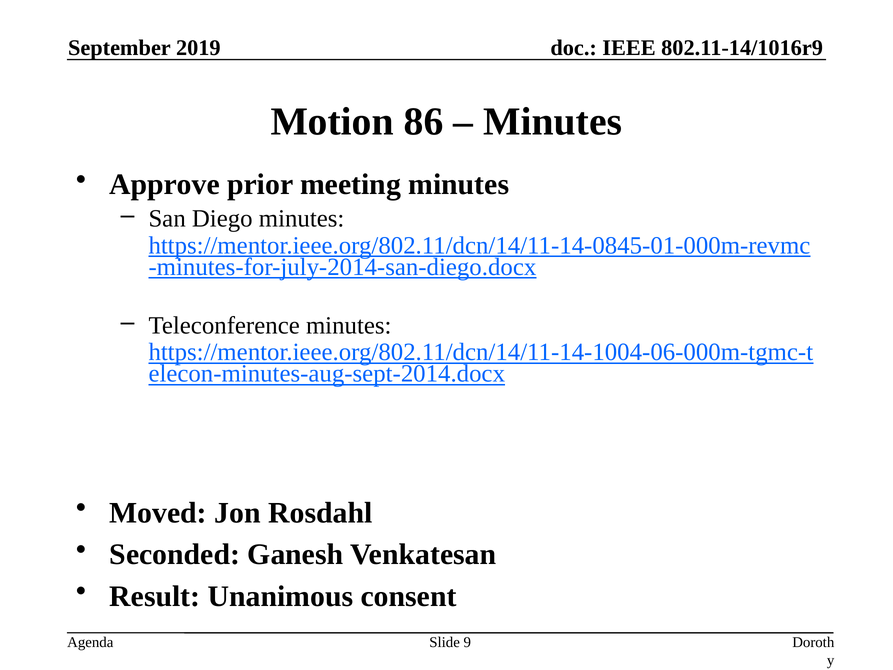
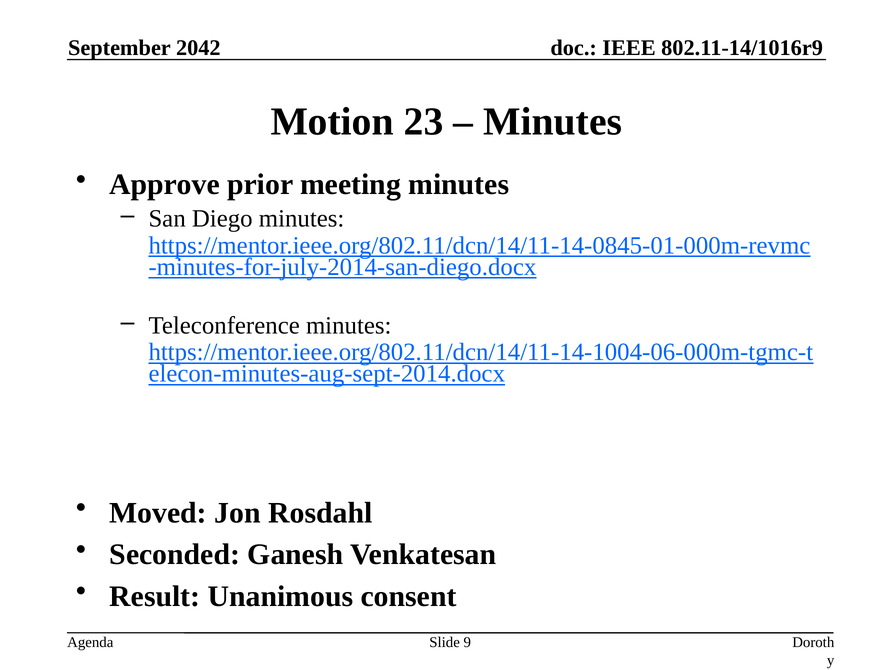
2019: 2019 -> 2042
86: 86 -> 23
